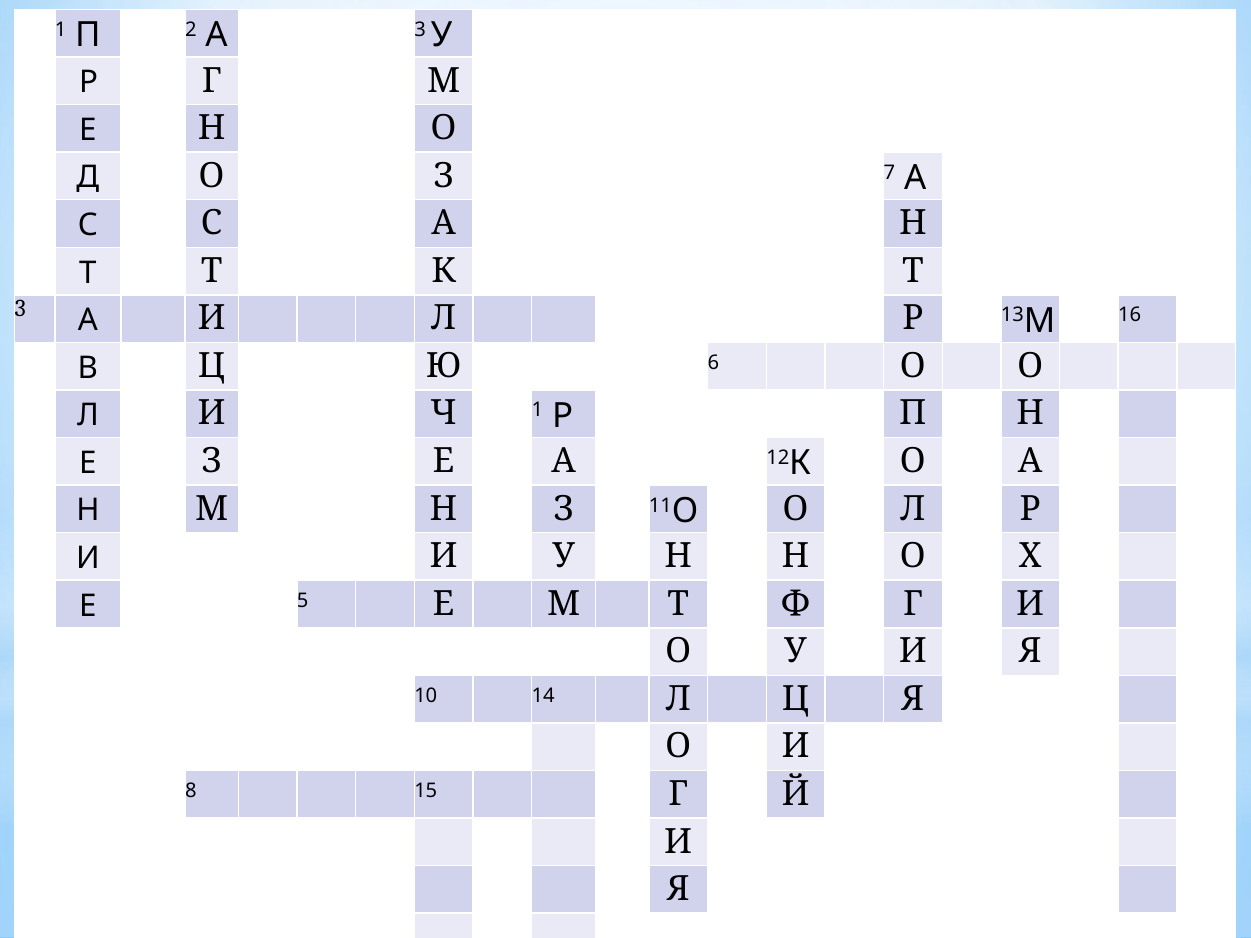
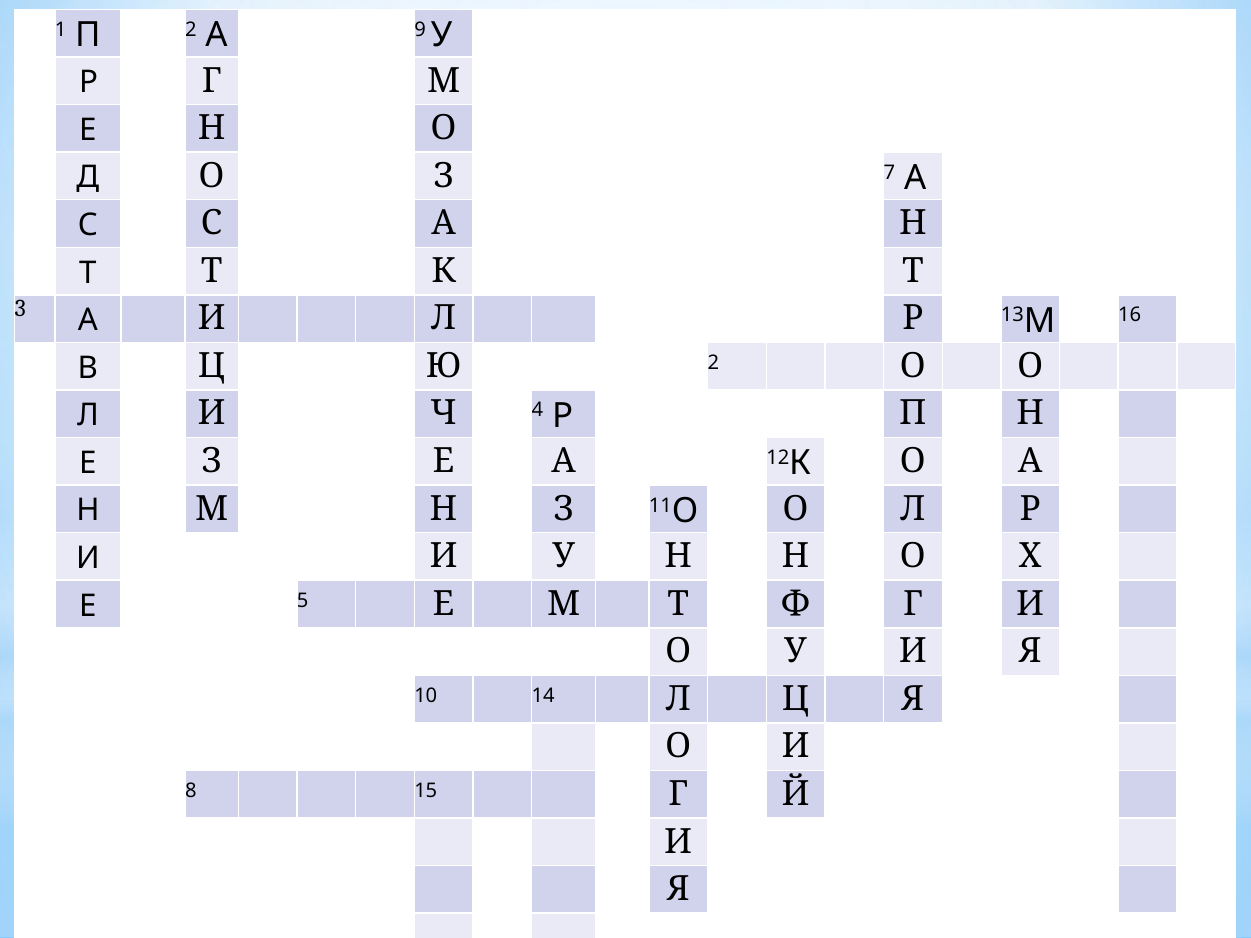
3 at (420, 30): 3 -> 9
Ю 6: 6 -> 2
Ч 1: 1 -> 4
